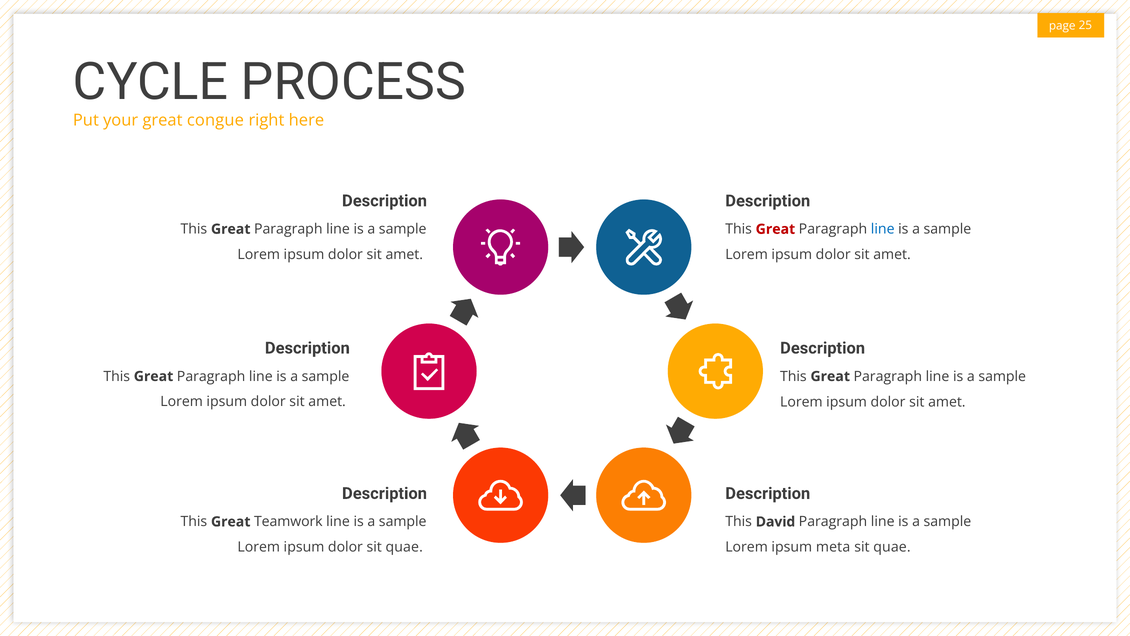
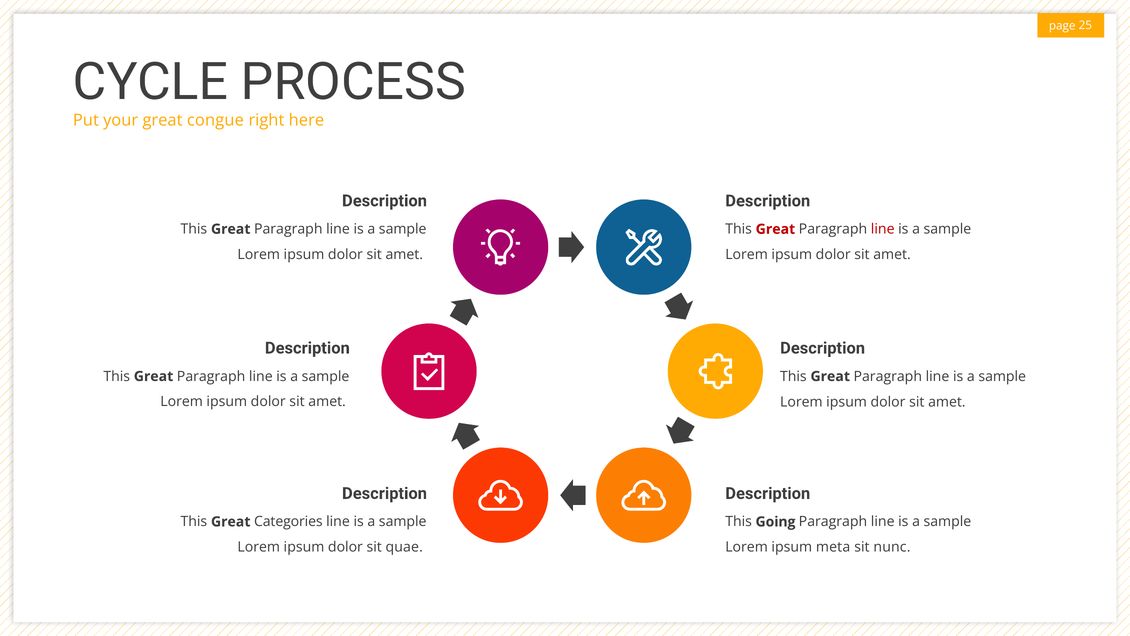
line at (883, 229) colour: blue -> red
Teamwork: Teamwork -> Categories
David: David -> Going
quae at (892, 547): quae -> nunc
